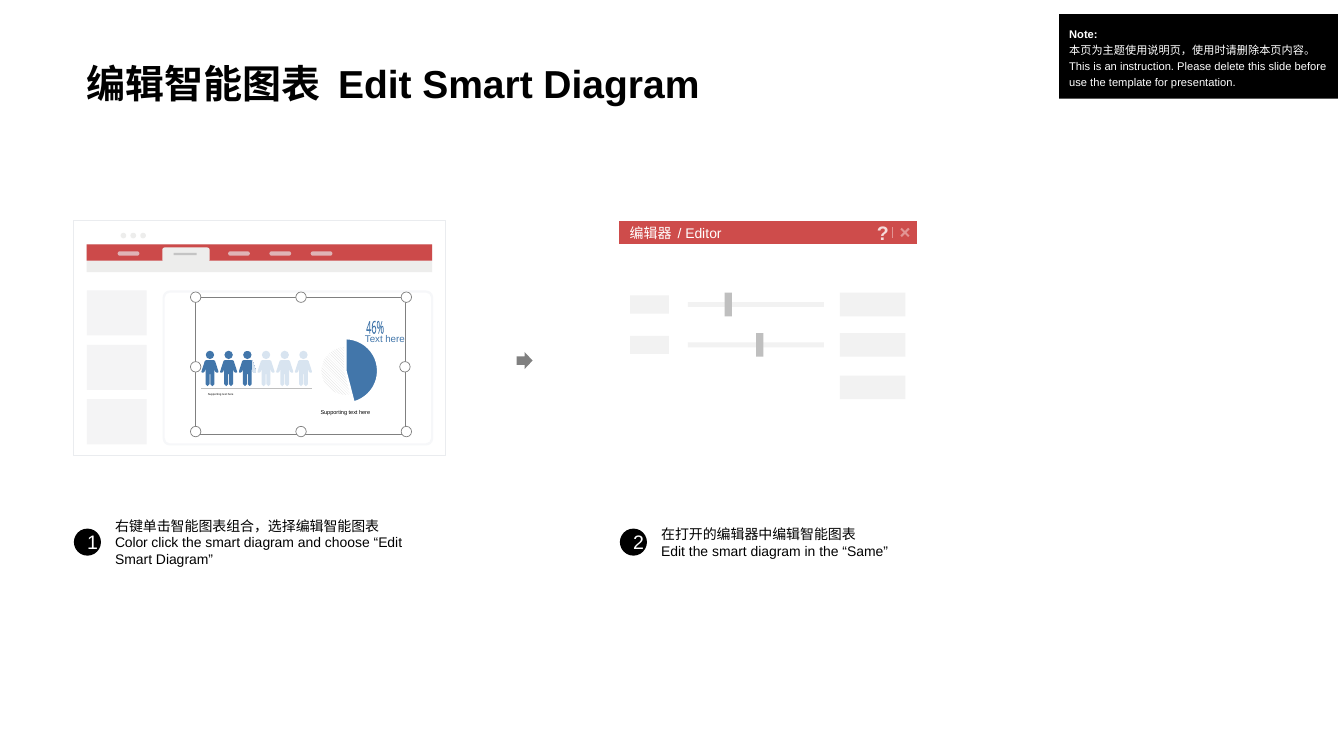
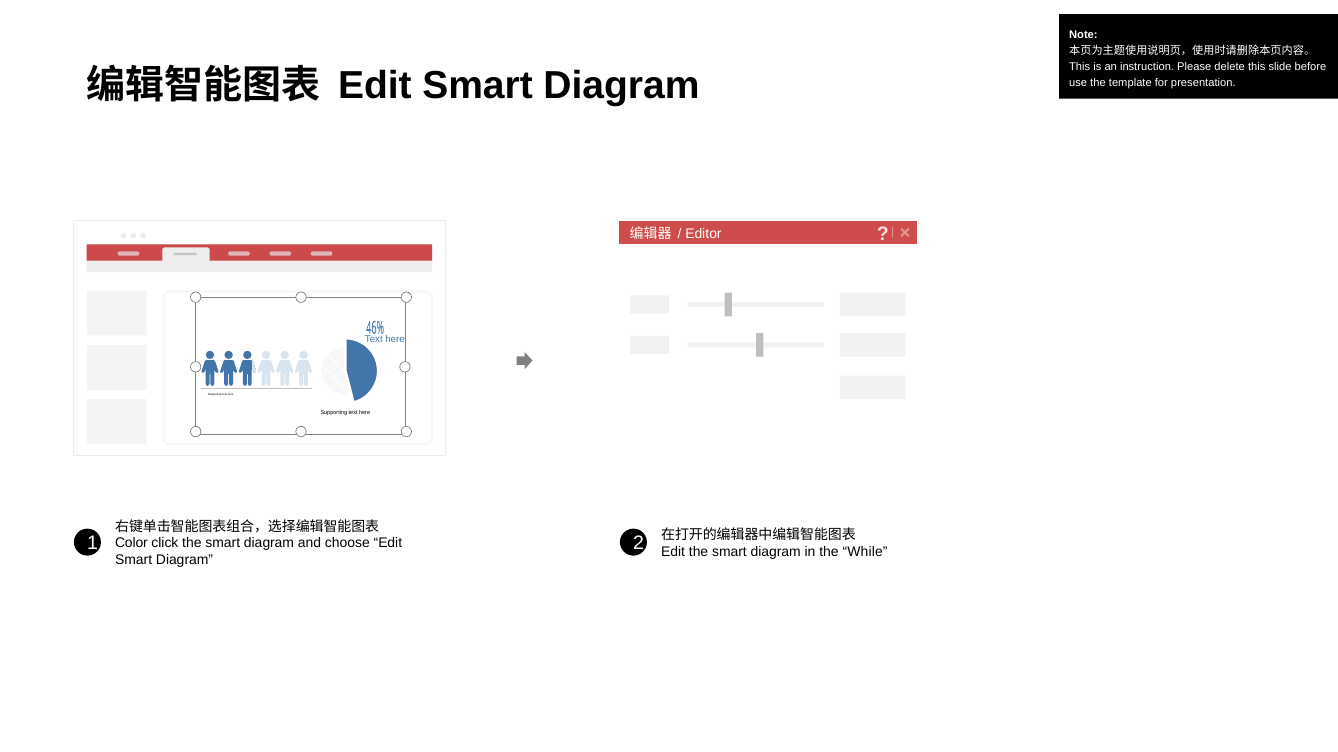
Same: Same -> While
